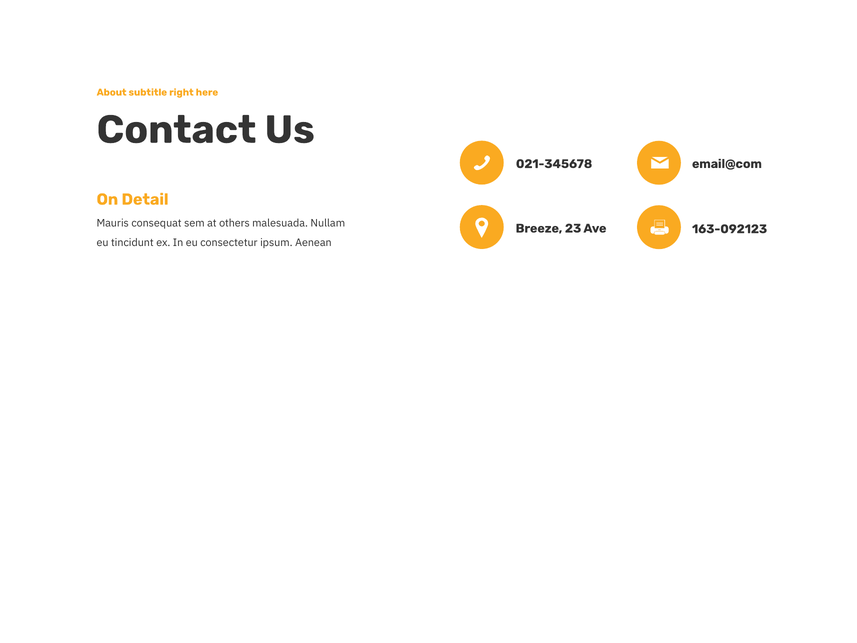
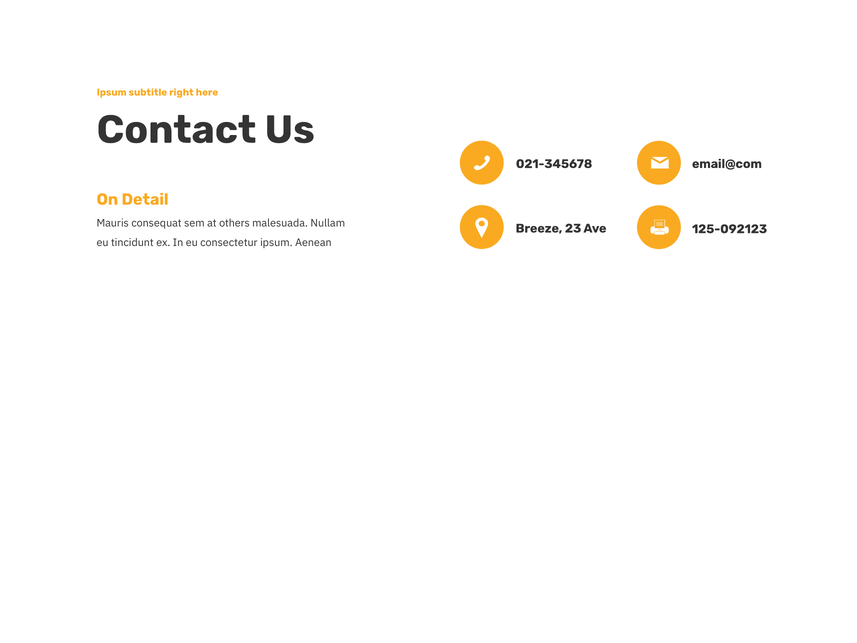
About at (112, 92): About -> Ipsum
163-092123: 163-092123 -> 125-092123
